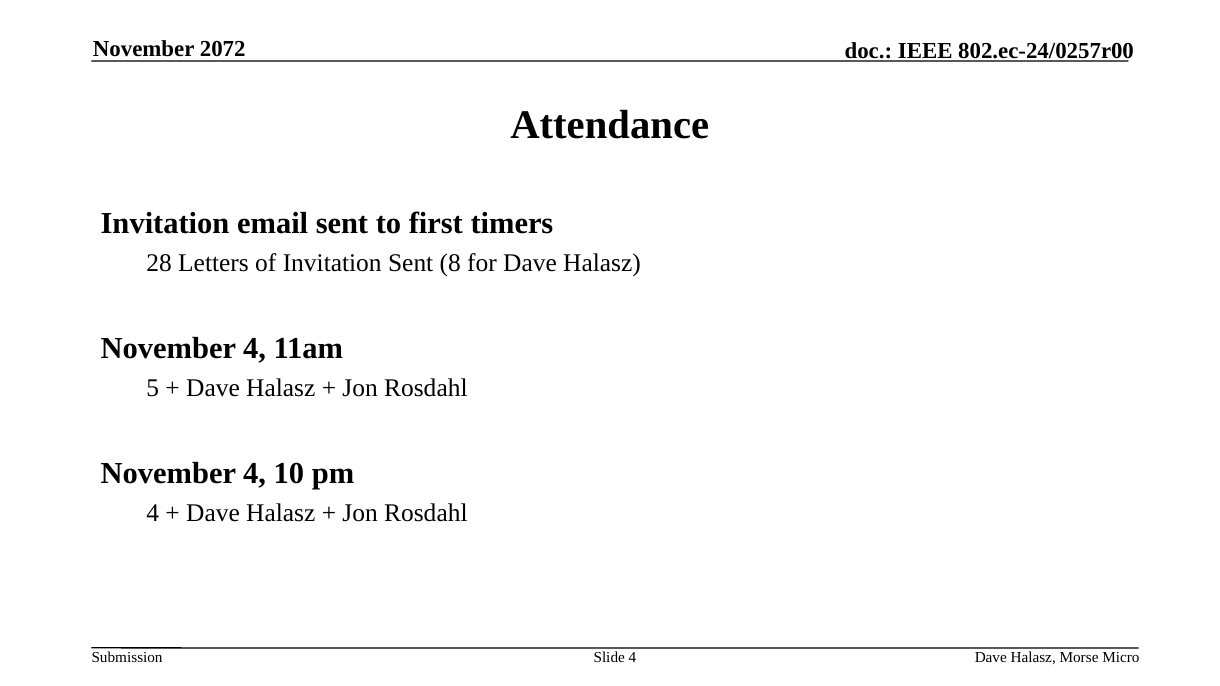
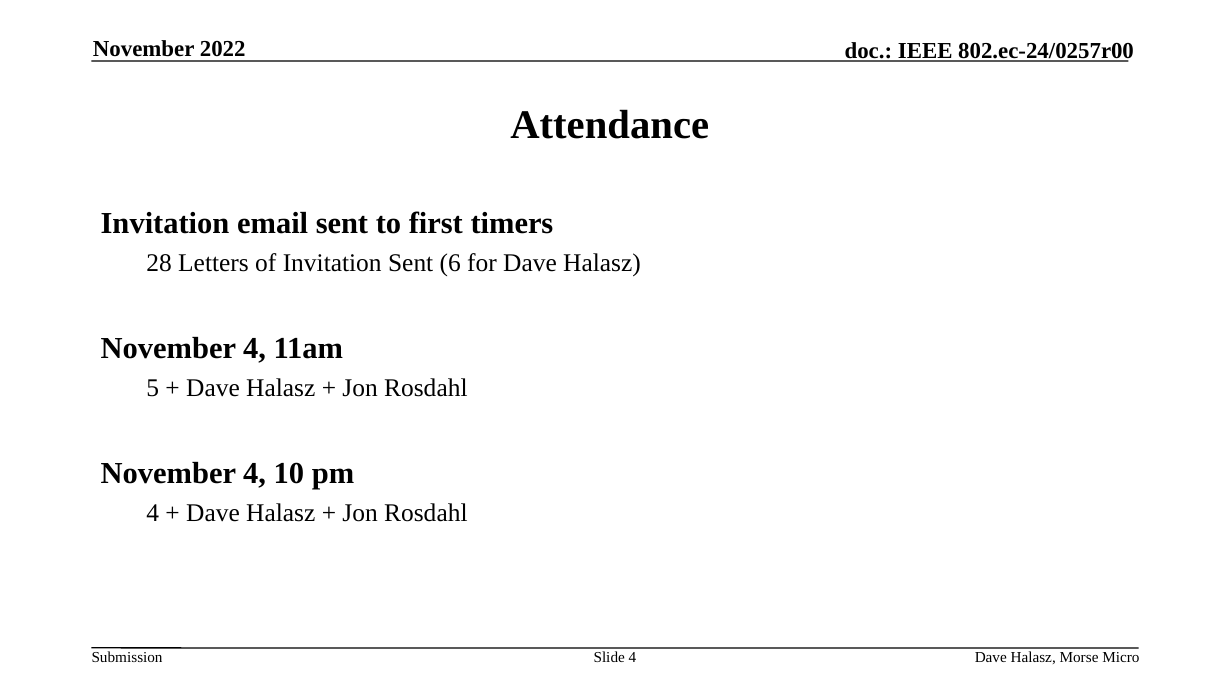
2072: 2072 -> 2022
8: 8 -> 6
